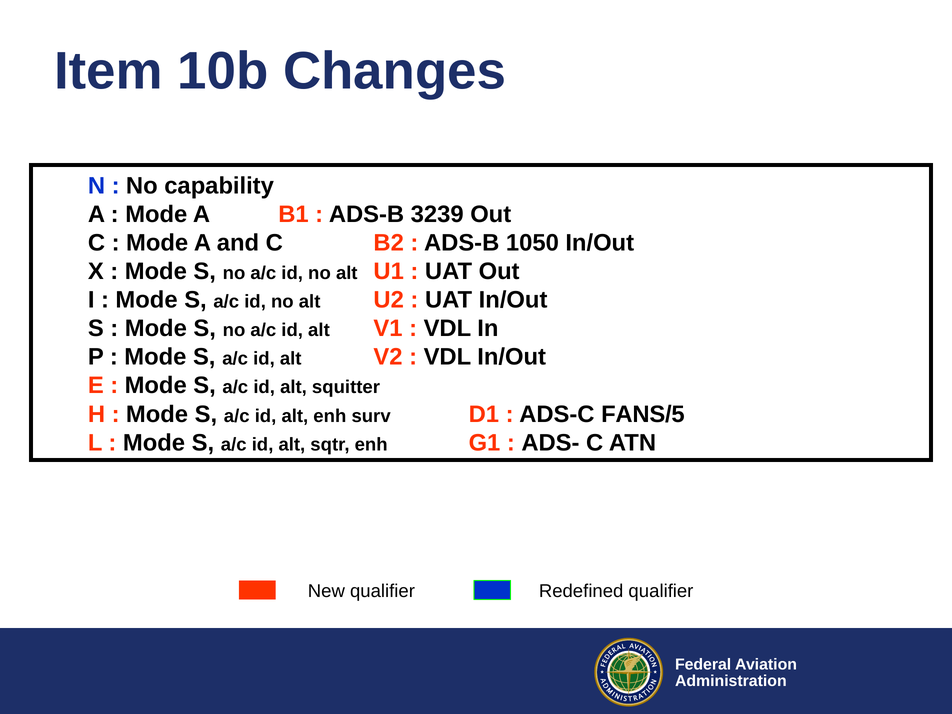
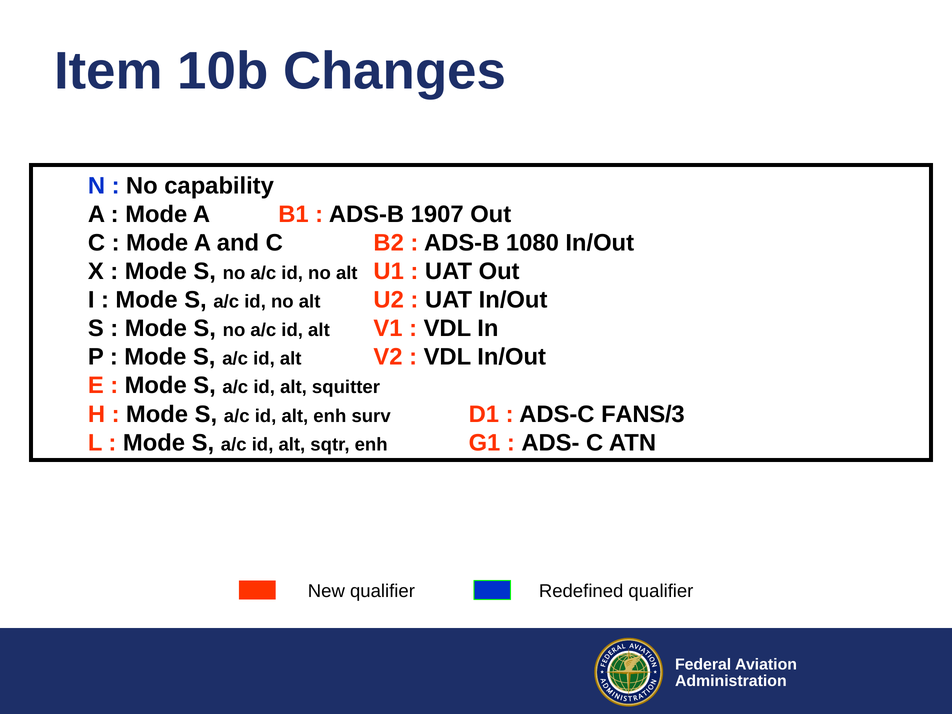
3239: 3239 -> 1907
1050: 1050 -> 1080
FANS/5: FANS/5 -> FANS/3
